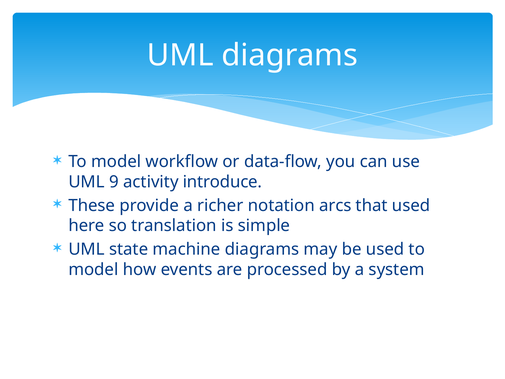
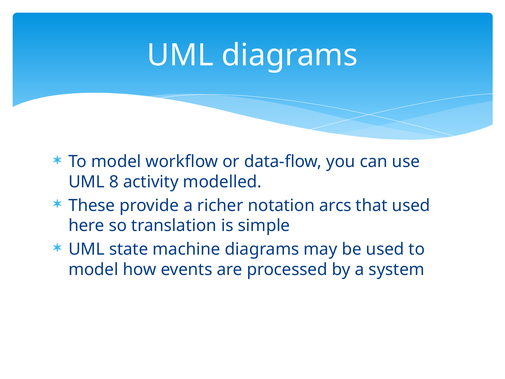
9: 9 -> 8
introduce: introduce -> modelled
